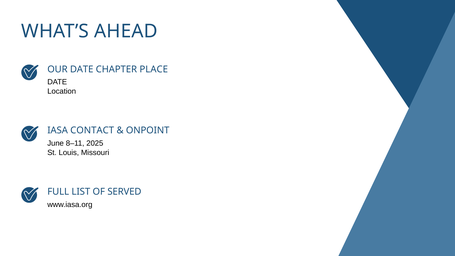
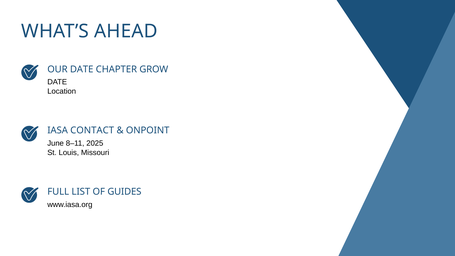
PLACE: PLACE -> GROW
SERVED: SERVED -> GUIDES
